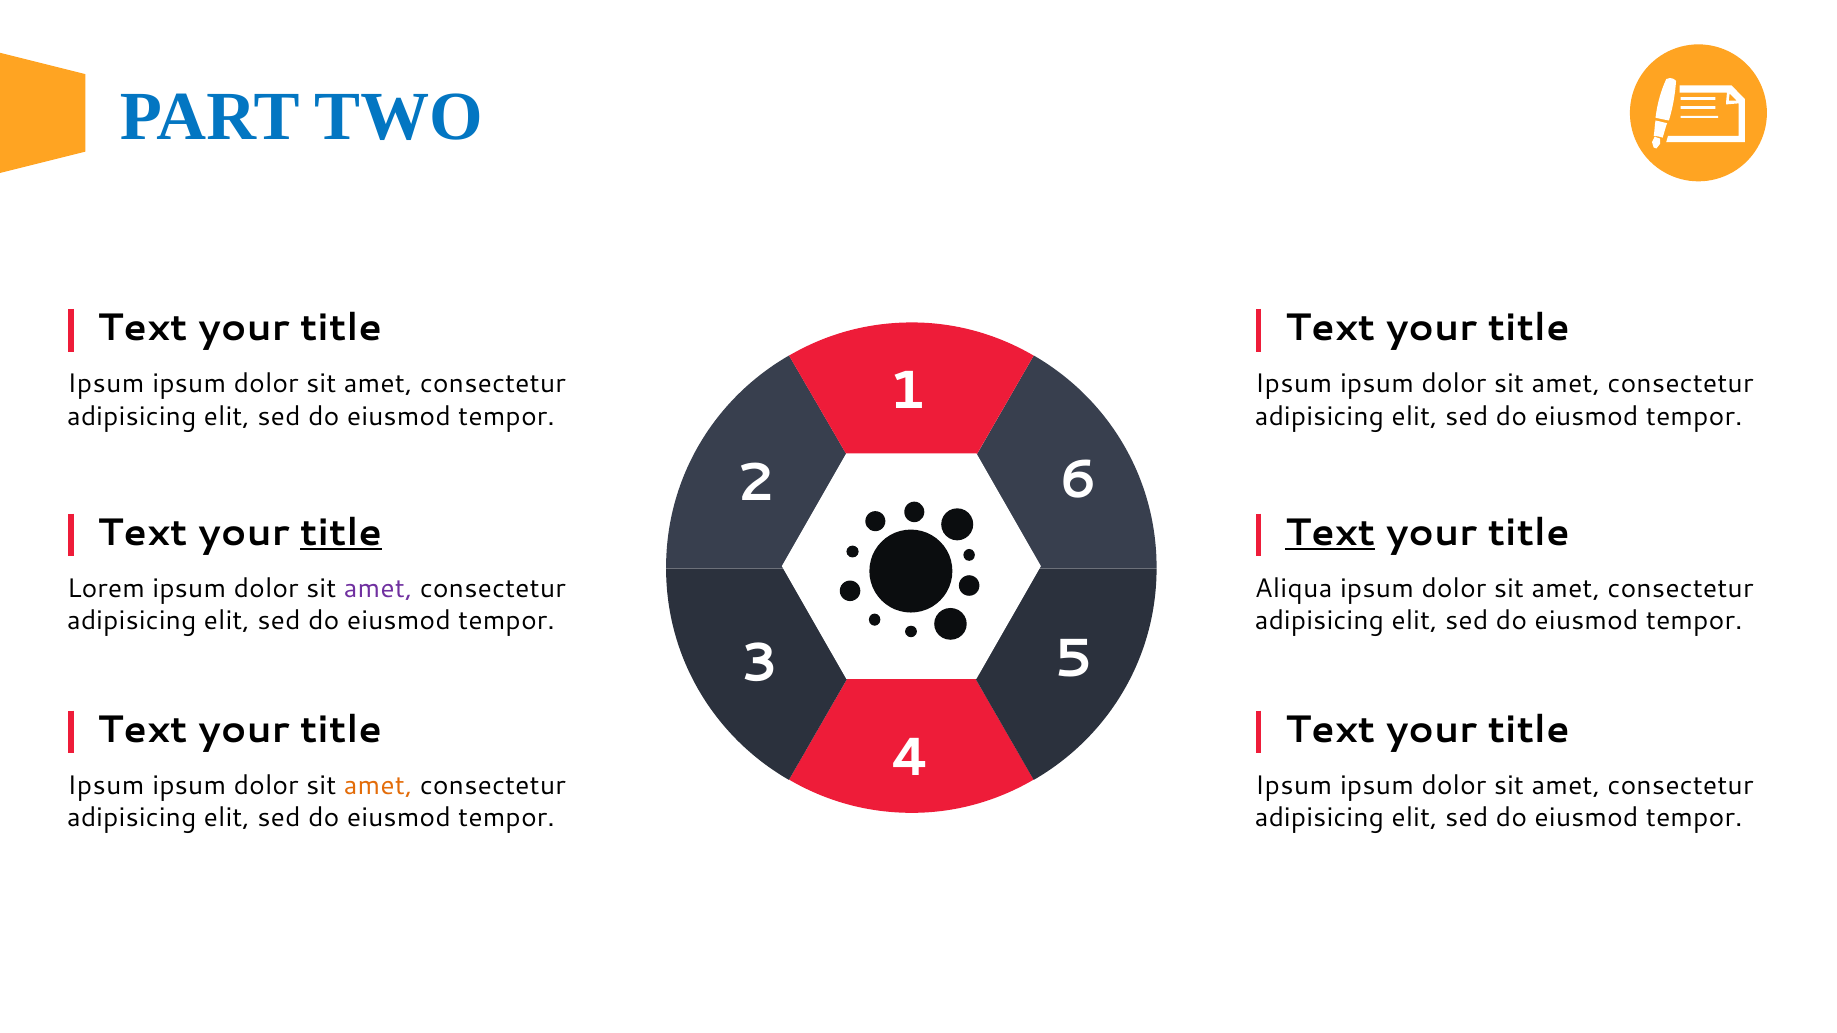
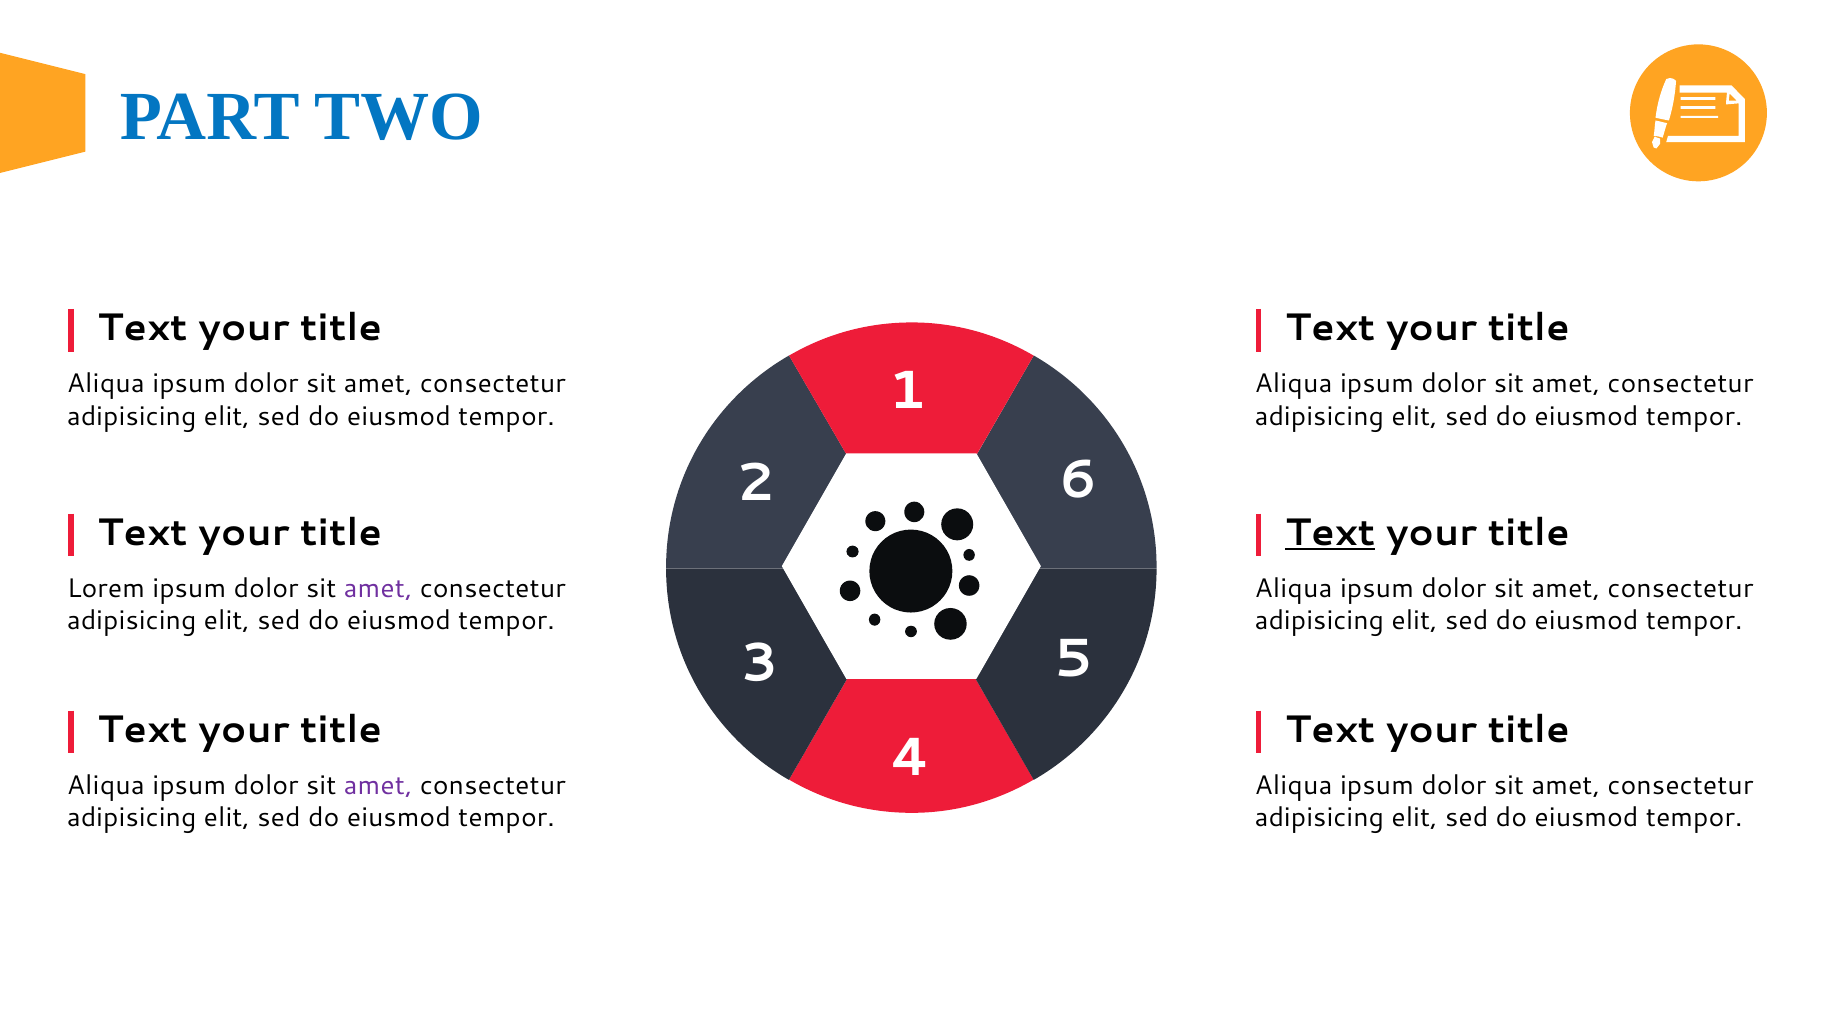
Ipsum at (106, 384): Ipsum -> Aliqua
Ipsum at (1294, 384): Ipsum -> Aliqua
title at (341, 533) underline: present -> none
Ipsum at (106, 786): Ipsum -> Aliqua
amet at (378, 786) colour: orange -> purple
Ipsum at (1294, 786): Ipsum -> Aliqua
